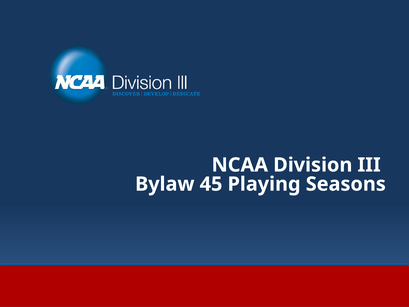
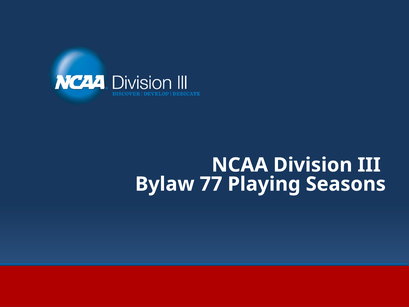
45: 45 -> 77
